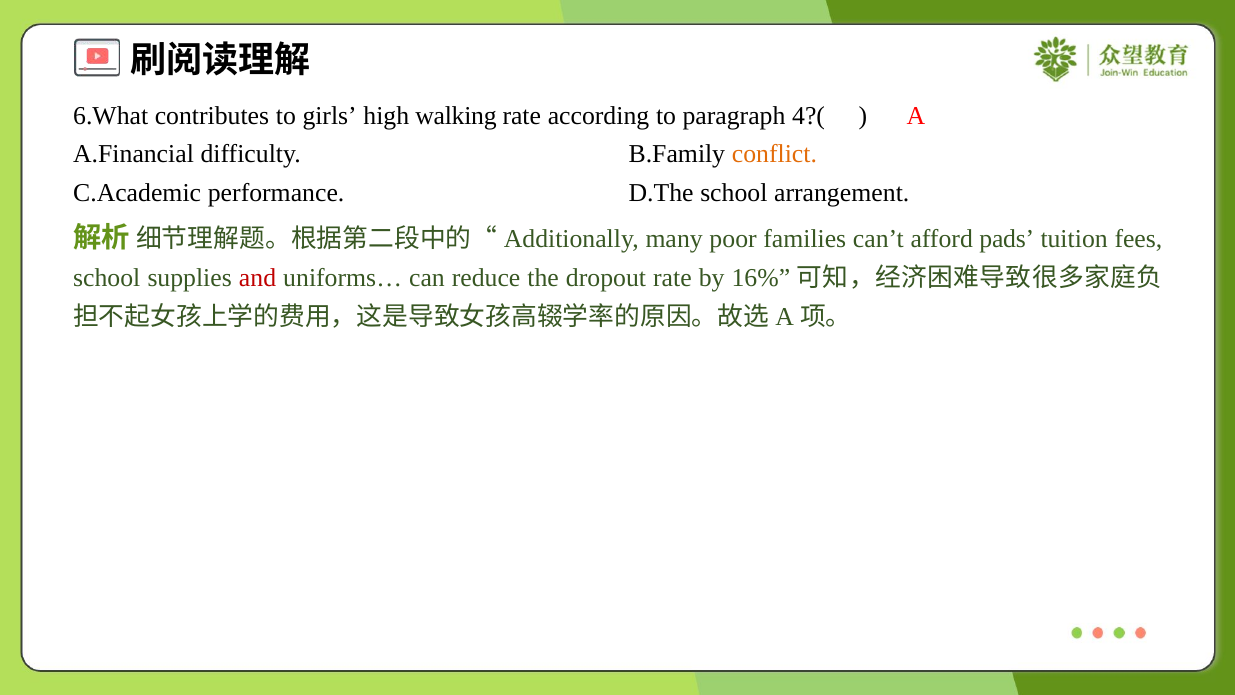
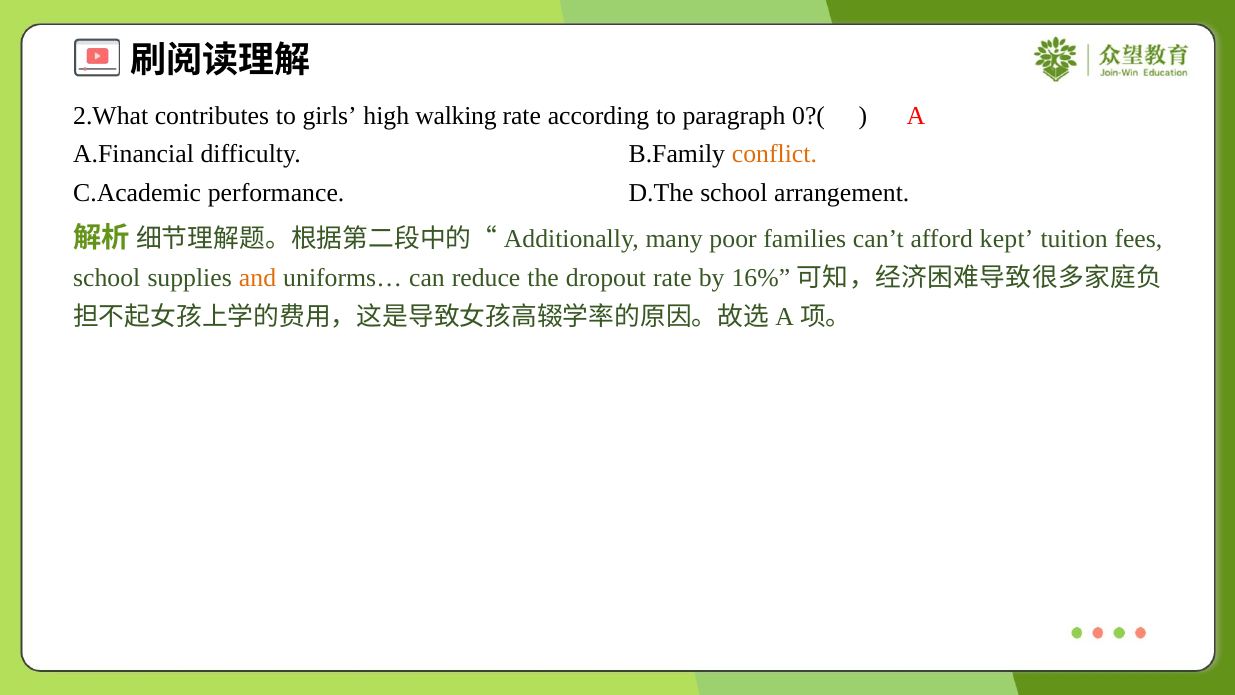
6.What: 6.What -> 2.What
4?(: 4?( -> 0?(
pads: pads -> kept
and colour: red -> orange
